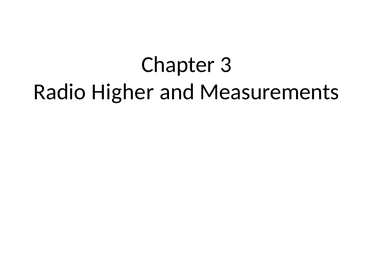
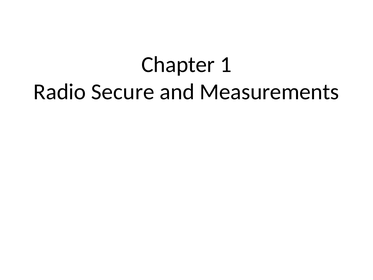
3: 3 -> 1
Higher: Higher -> Secure
